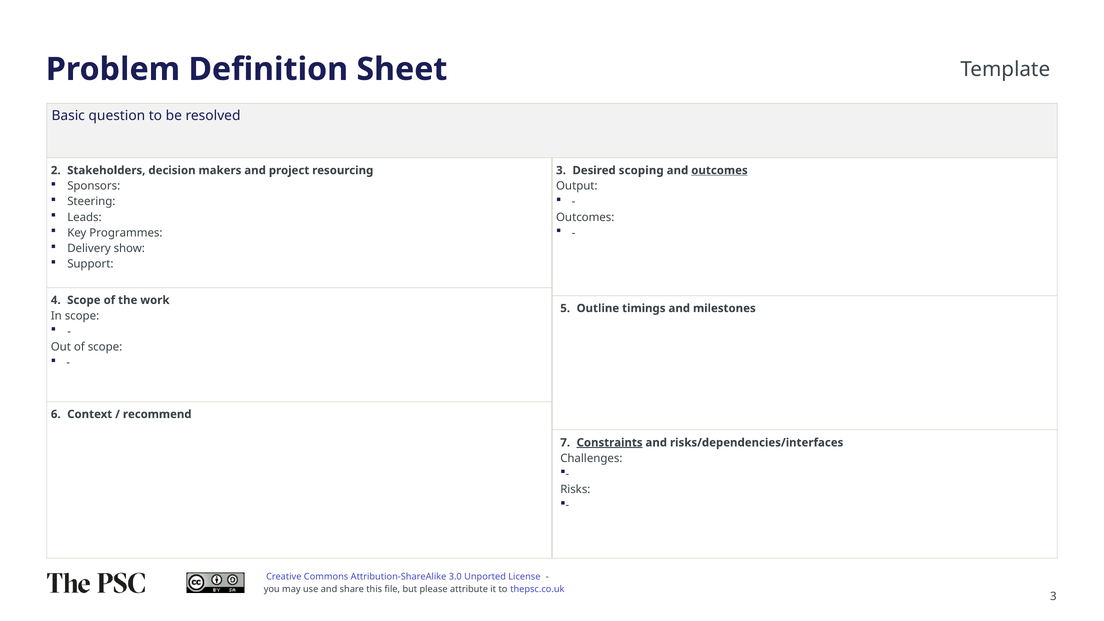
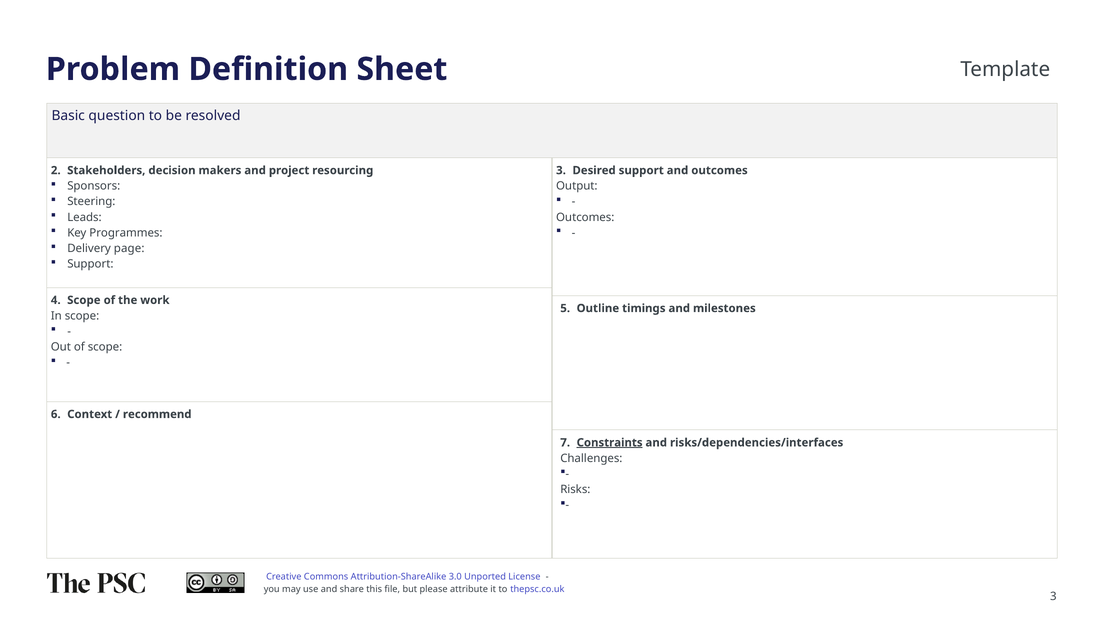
Desired scoping: scoping -> support
outcomes at (719, 170) underline: present -> none
show: show -> page
